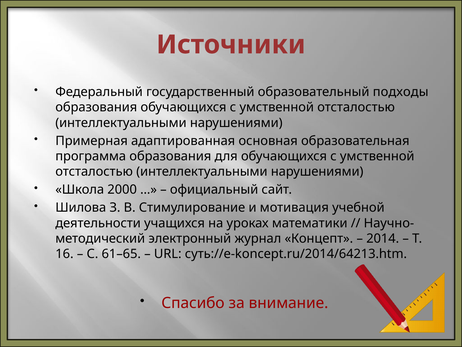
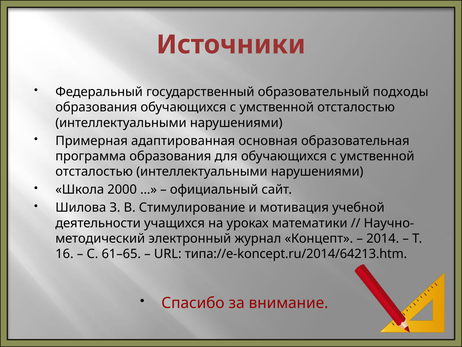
суть://e-koncept.ru/2014/64213.htm: суть://e-koncept.ru/2014/64213.htm -> типа://e-koncept.ru/2014/64213.htm
